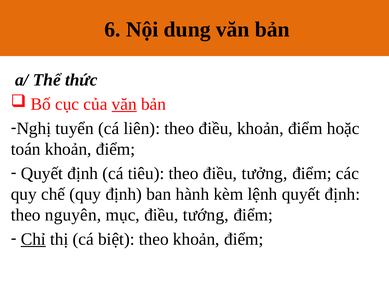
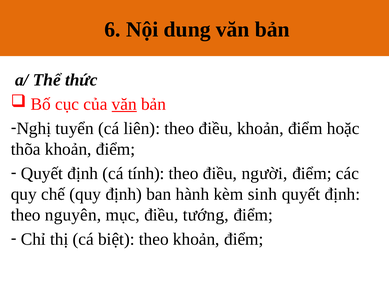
toán: toán -> thõa
tiêu: tiêu -> tính
tưởng: tưởng -> người
lệnh: lệnh -> sinh
Chỉ underline: present -> none
